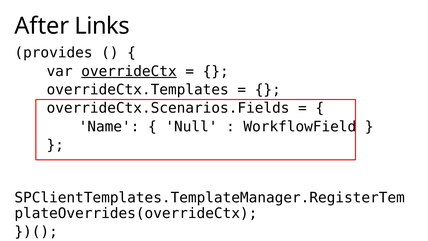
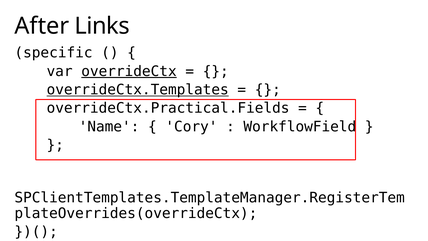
provides: provides -> specific
overrideCtx.Templates underline: none -> present
overrideCtx.Scenarios.Fields: overrideCtx.Scenarios.Fields -> overrideCtx.Practical.Fields
Null: Null -> Cory
